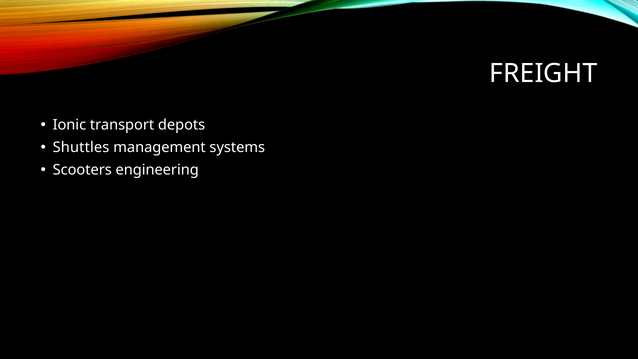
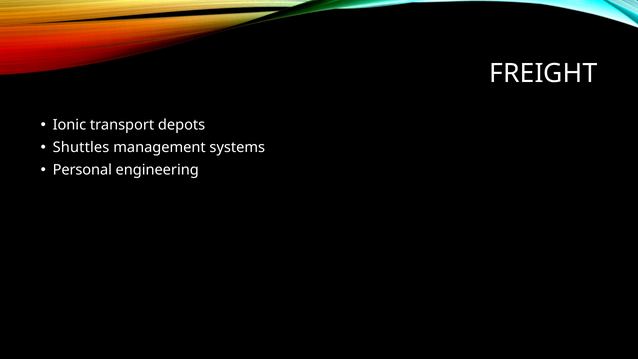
Scooters: Scooters -> Personal
